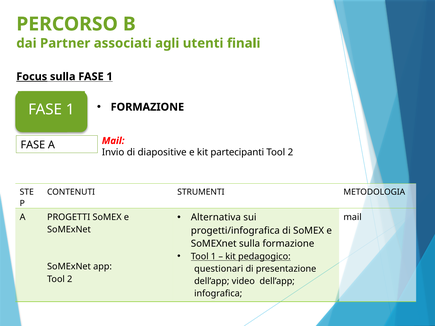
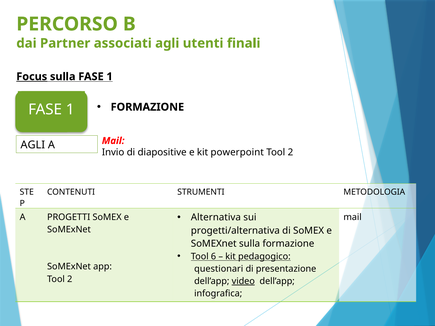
FASE at (33, 145): FASE -> AGLI
partecipanti: partecipanti -> powerpoint
progetti/infografica: progetti/infografica -> progetti/alternativa
Tool 1: 1 -> 6
video underline: none -> present
